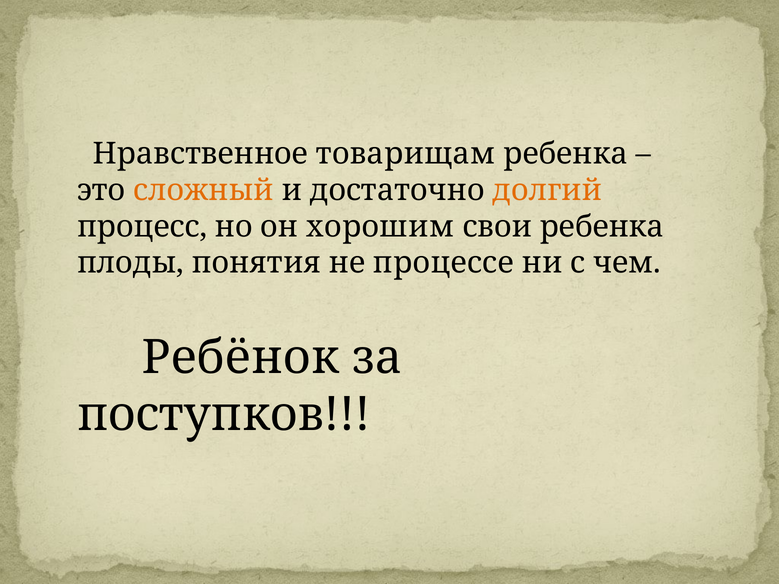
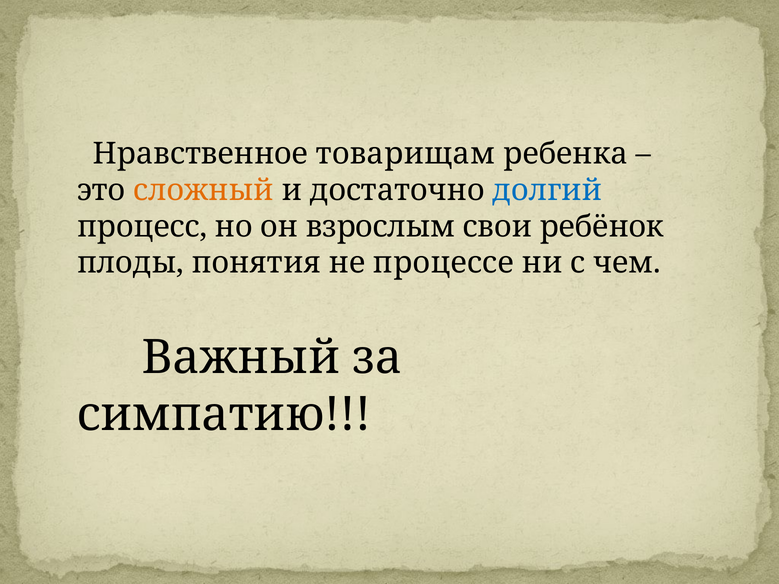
долгий colour: orange -> blue
хорошим: хорошим -> взрослым
свои ребенка: ребенка -> ребёнок
Ребёнок: Ребёнок -> Важный
поступков: поступков -> симпатию
